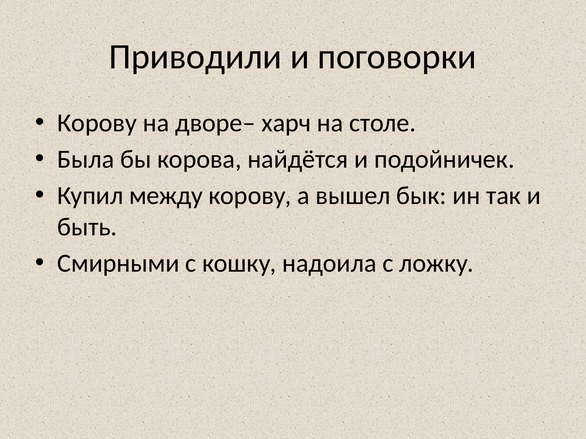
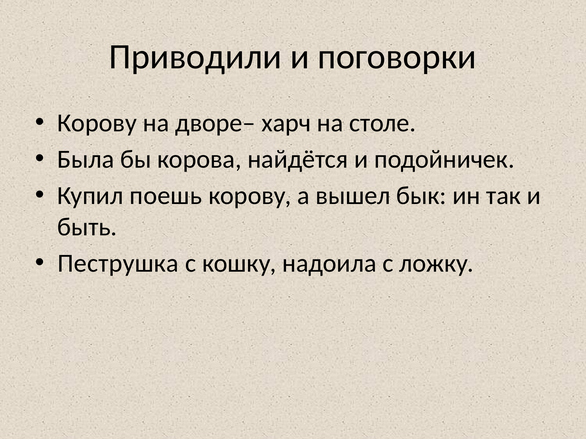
между: между -> поешь
Смирными: Смирными -> Пеструшка
